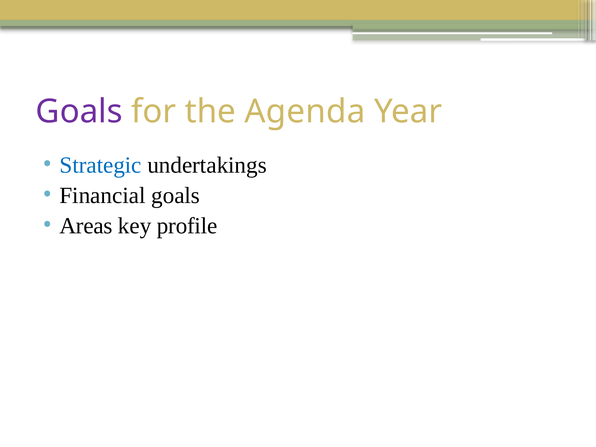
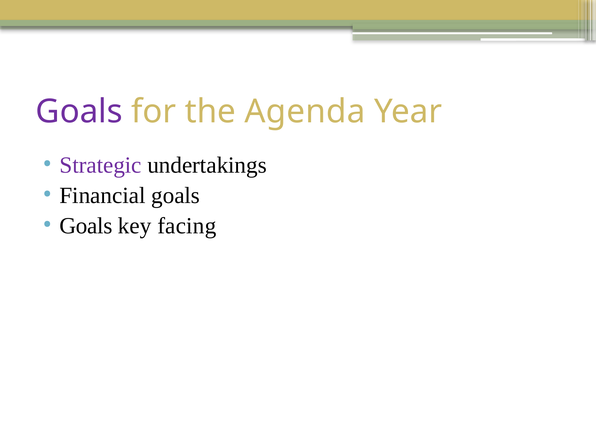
Strategic colour: blue -> purple
Areas at (86, 226): Areas -> Goals
profile: profile -> facing
